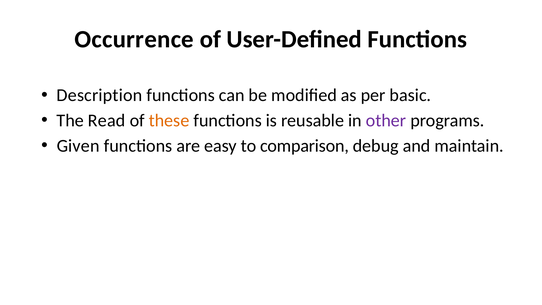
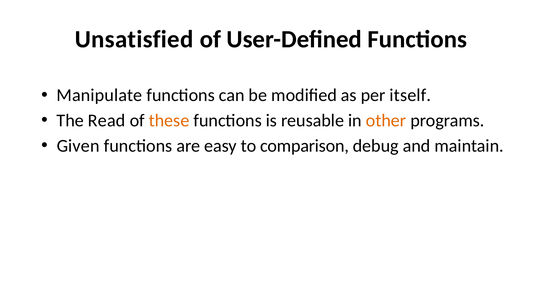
Occurrence: Occurrence -> Unsatisfied
Description: Description -> Manipulate
basic: basic -> itself
other colour: purple -> orange
